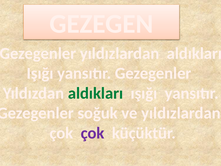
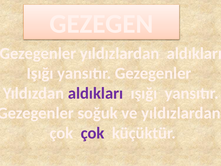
aldıkları at (95, 93) colour: green -> purple
